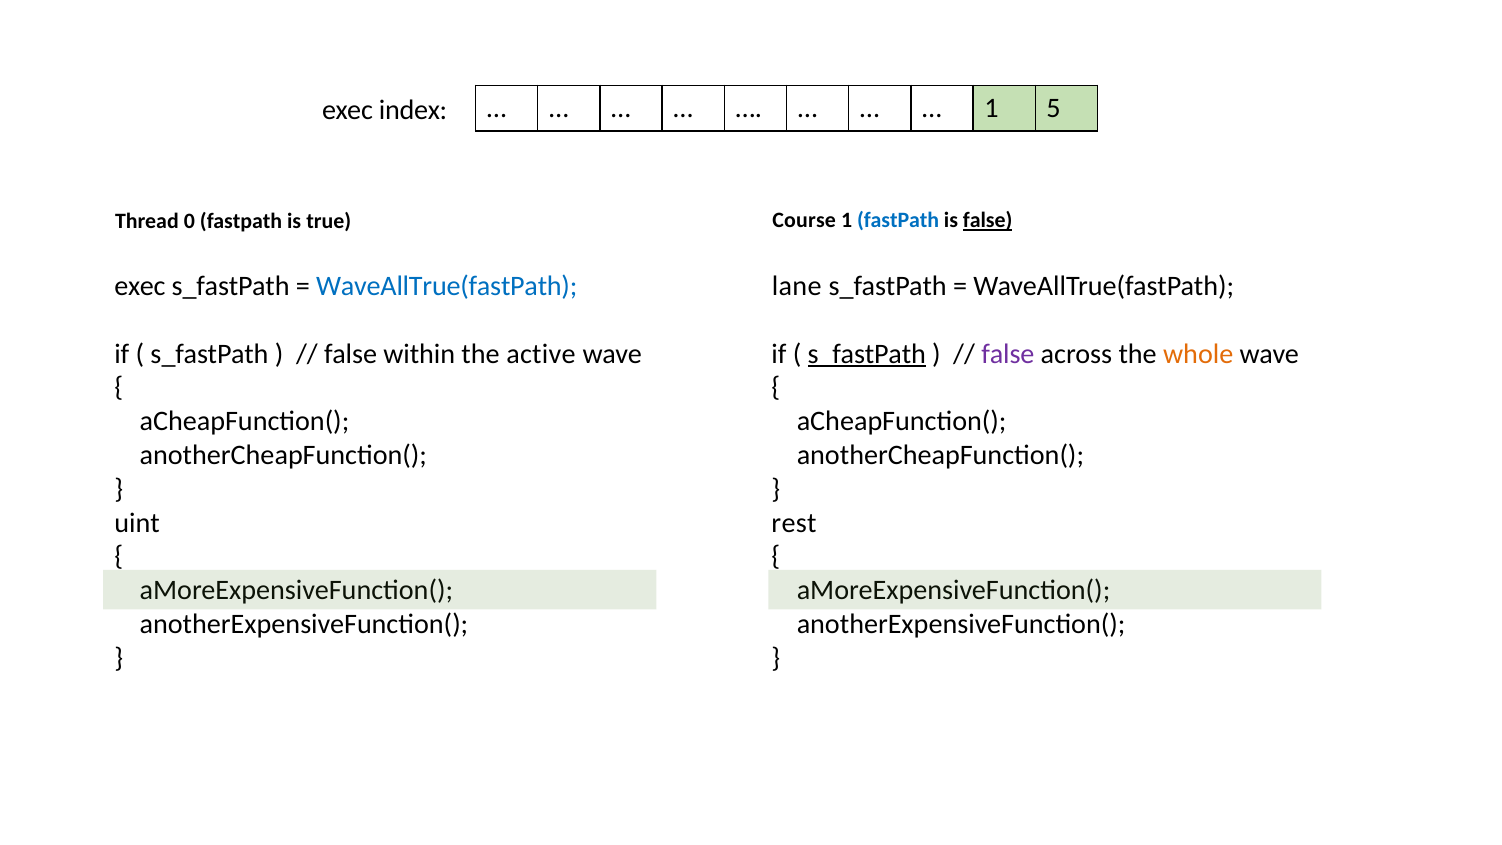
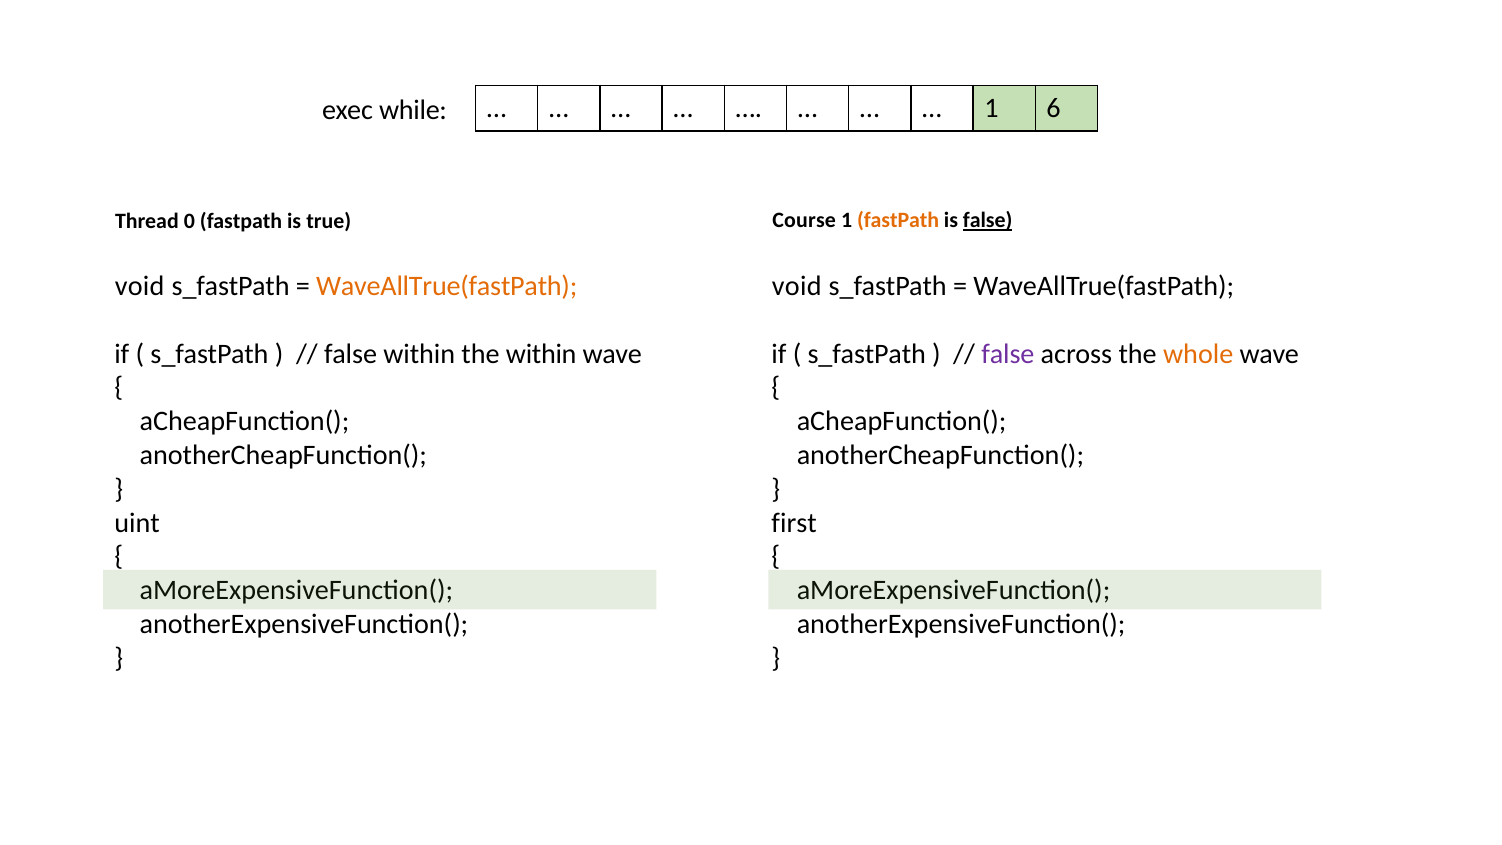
index: index -> while
5: 5 -> 6
fastPath at (898, 221) colour: blue -> orange
exec at (140, 286): exec -> void
WaveAllTrue(fastPath at (447, 286) colour: blue -> orange
lane at (797, 286): lane -> void
the active: active -> within
s_fastPath at (867, 354) underline: present -> none
rest: rest -> first
